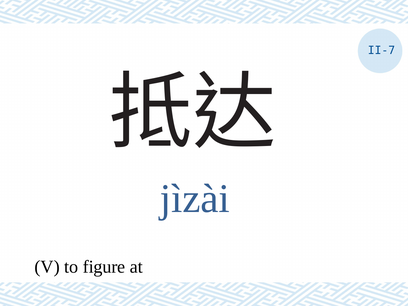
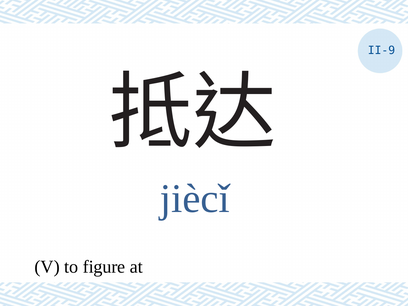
II-7: II-7 -> II-9
jìzài: jìzài -> jiècǐ
